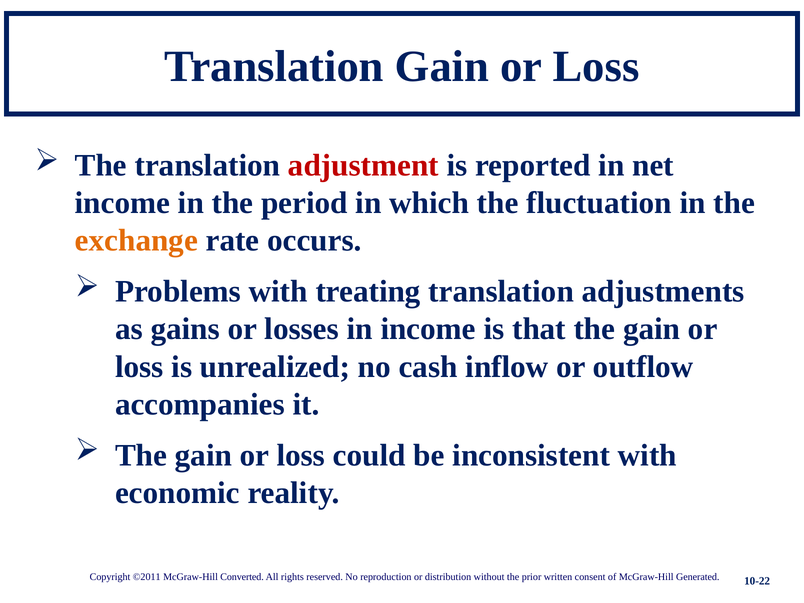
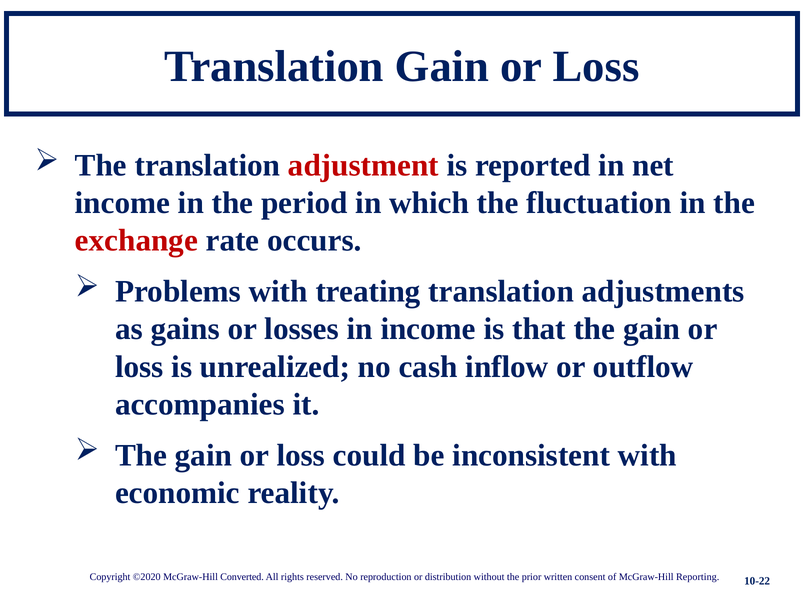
exchange colour: orange -> red
©2011: ©2011 -> ©2020
Generated: Generated -> Reporting
